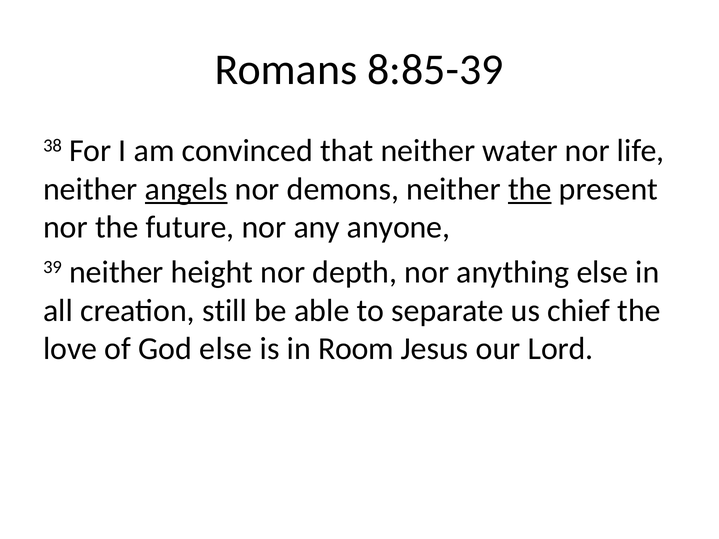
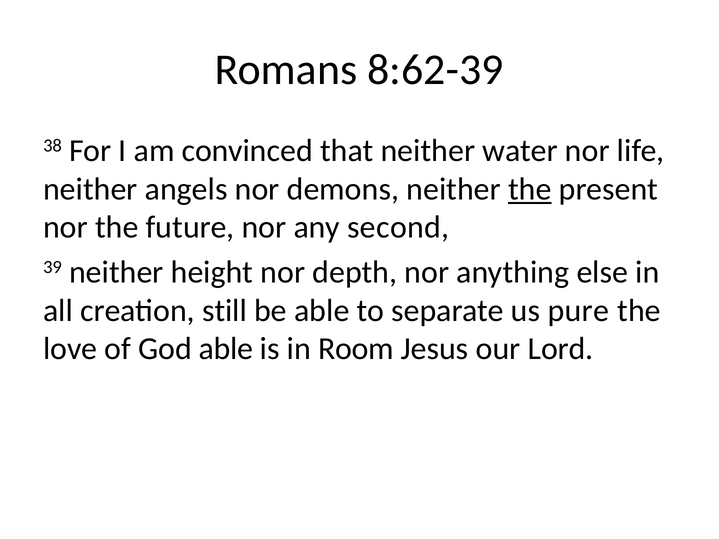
8:85-39: 8:85-39 -> 8:62-39
angels underline: present -> none
anyone: anyone -> second
chief: chief -> pure
God else: else -> able
